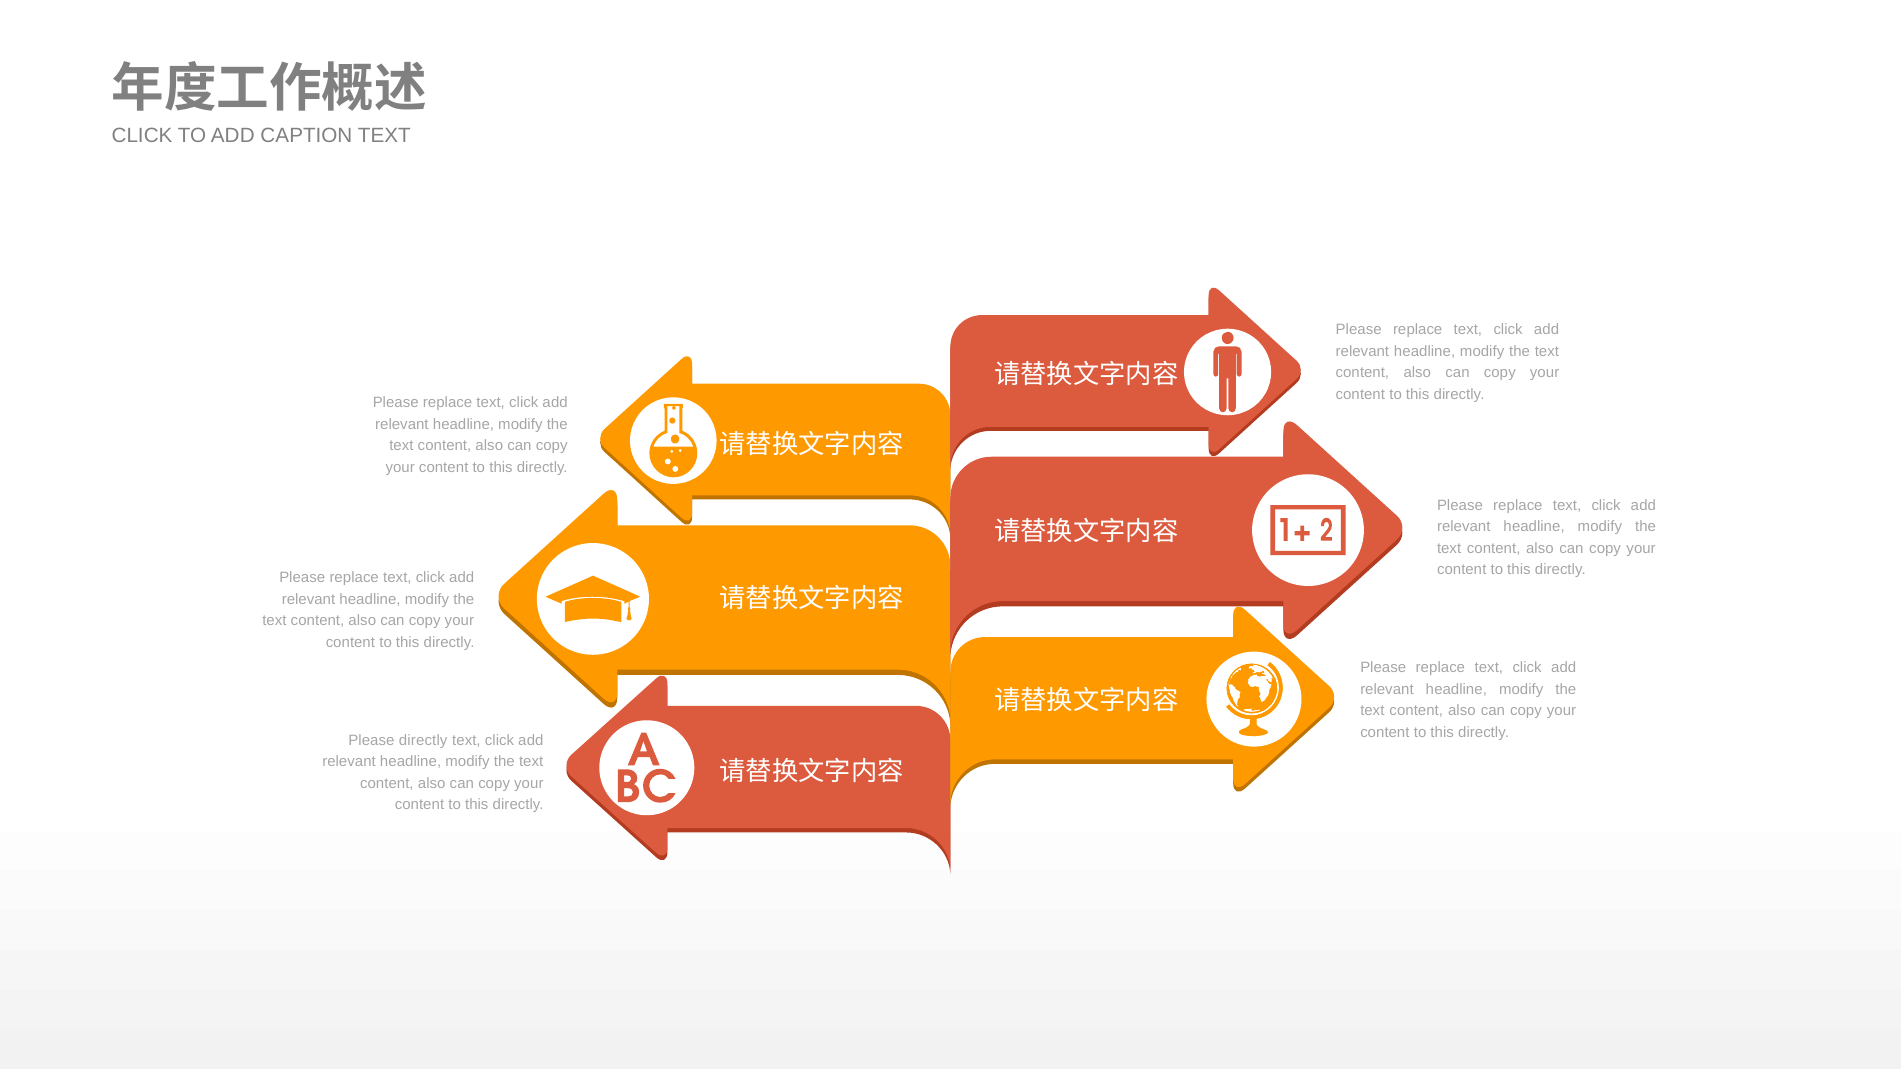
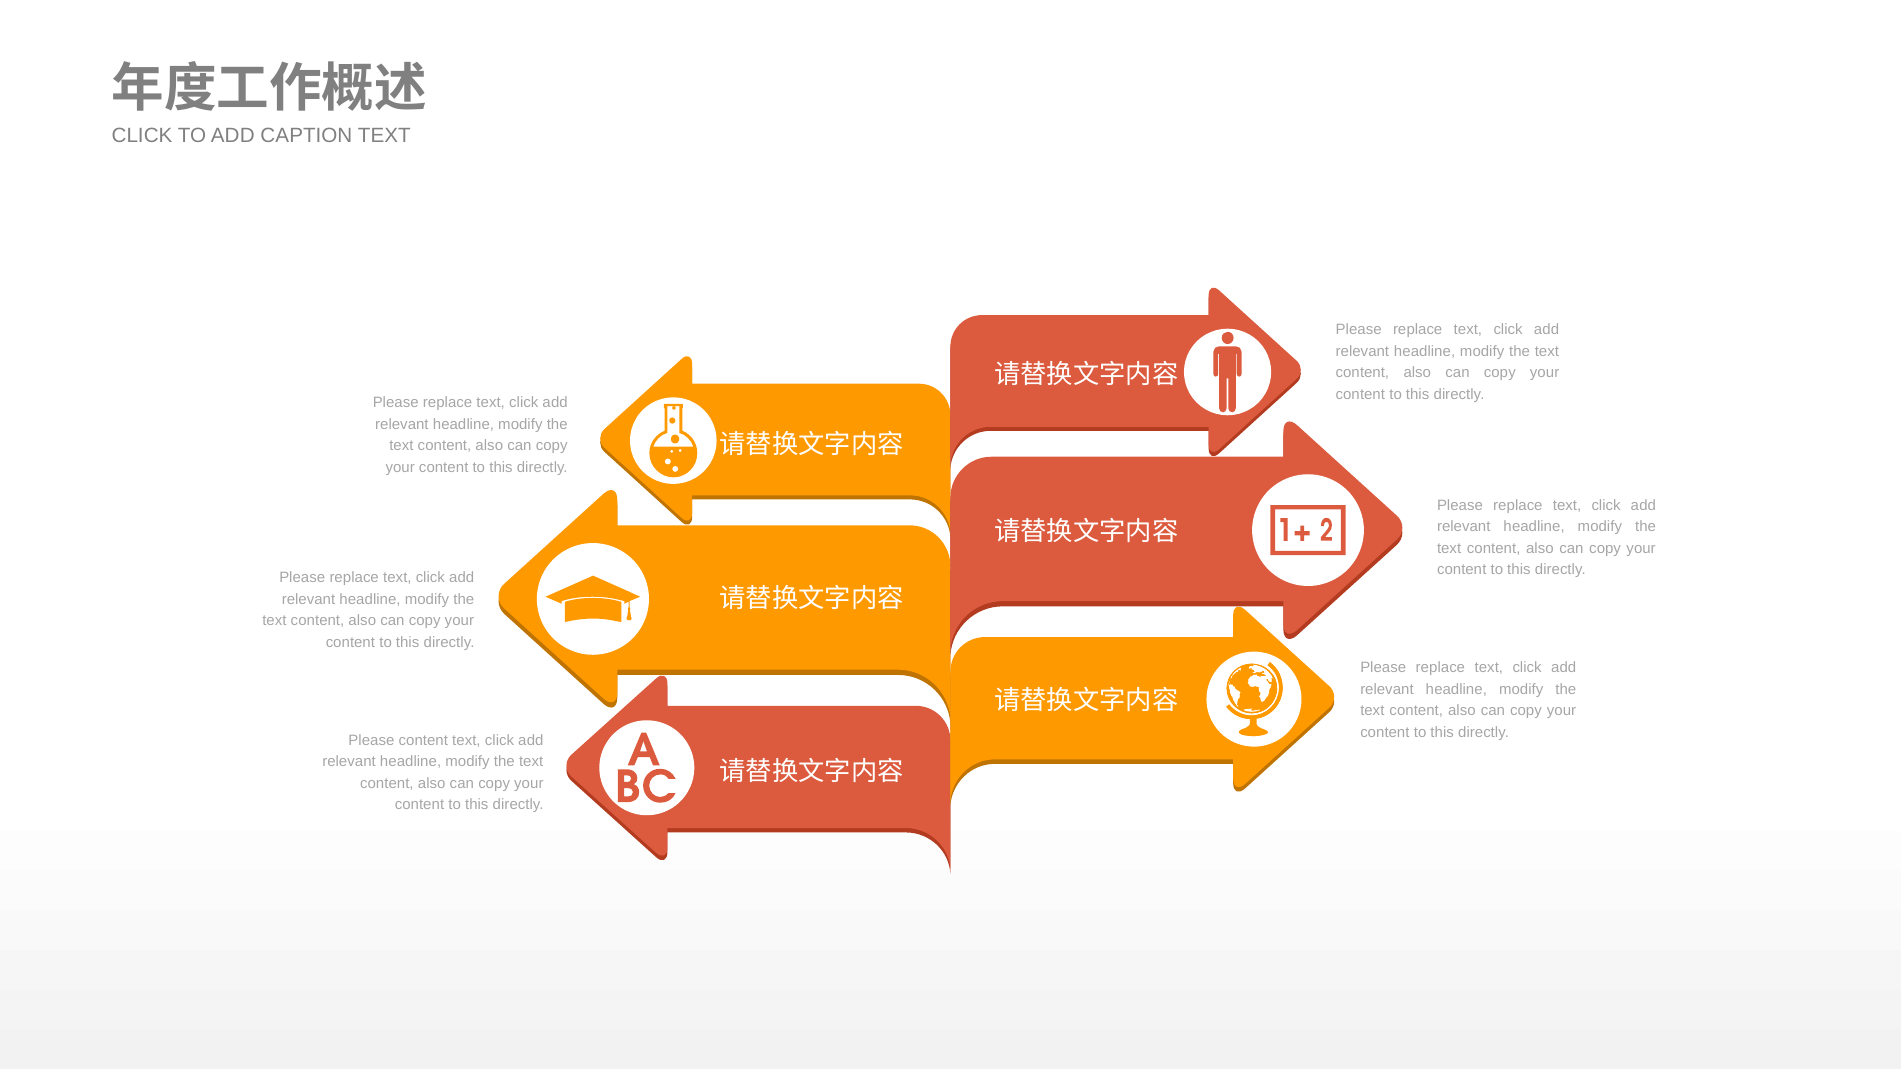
Please directly: directly -> content
